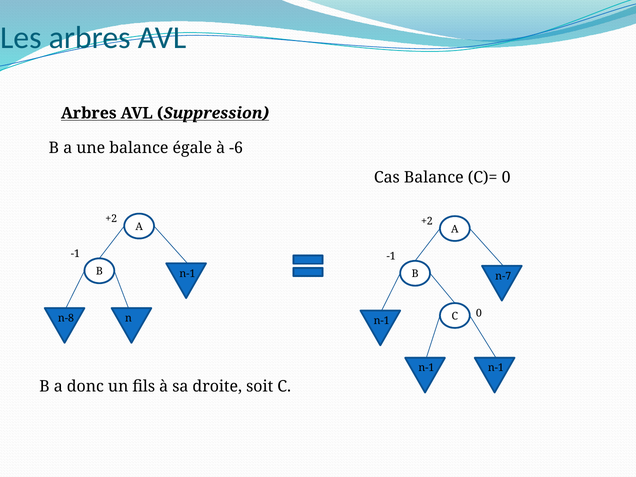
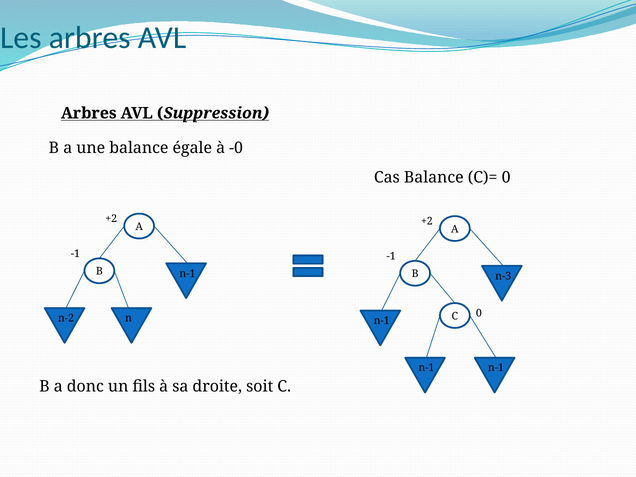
-6: -6 -> -0
n-7: n-7 -> n-3
n-8: n-8 -> n-2
